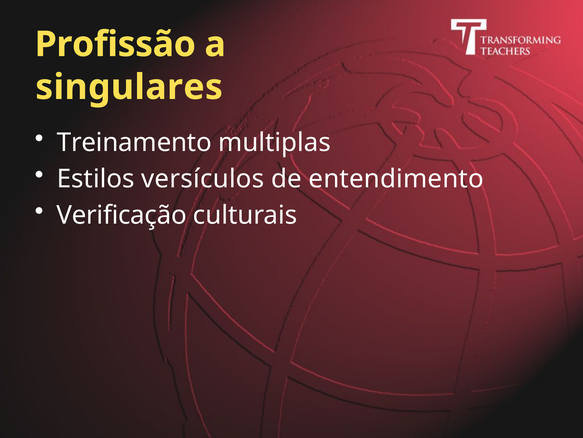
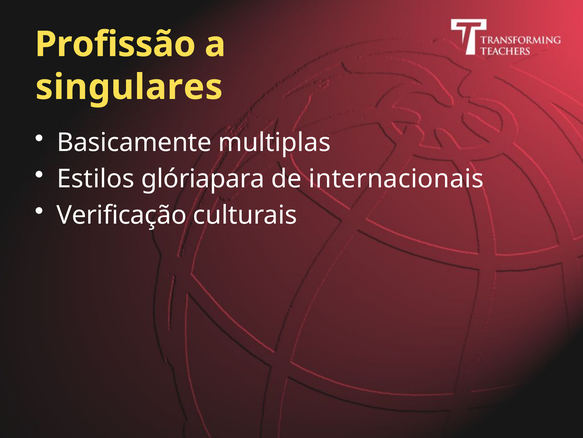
Treinamento: Treinamento -> Basicamente
versículos: versículos -> glóriapara
entendimento: entendimento -> internacionais
